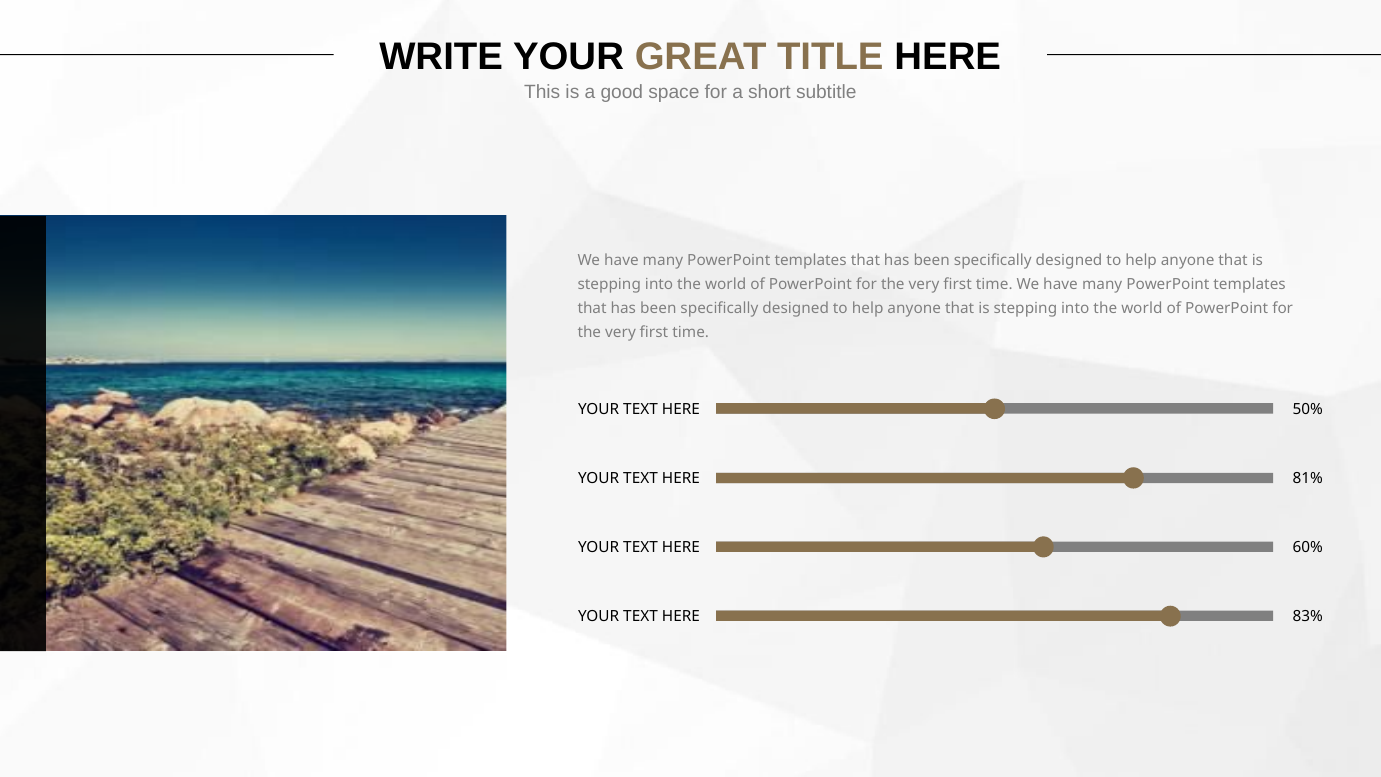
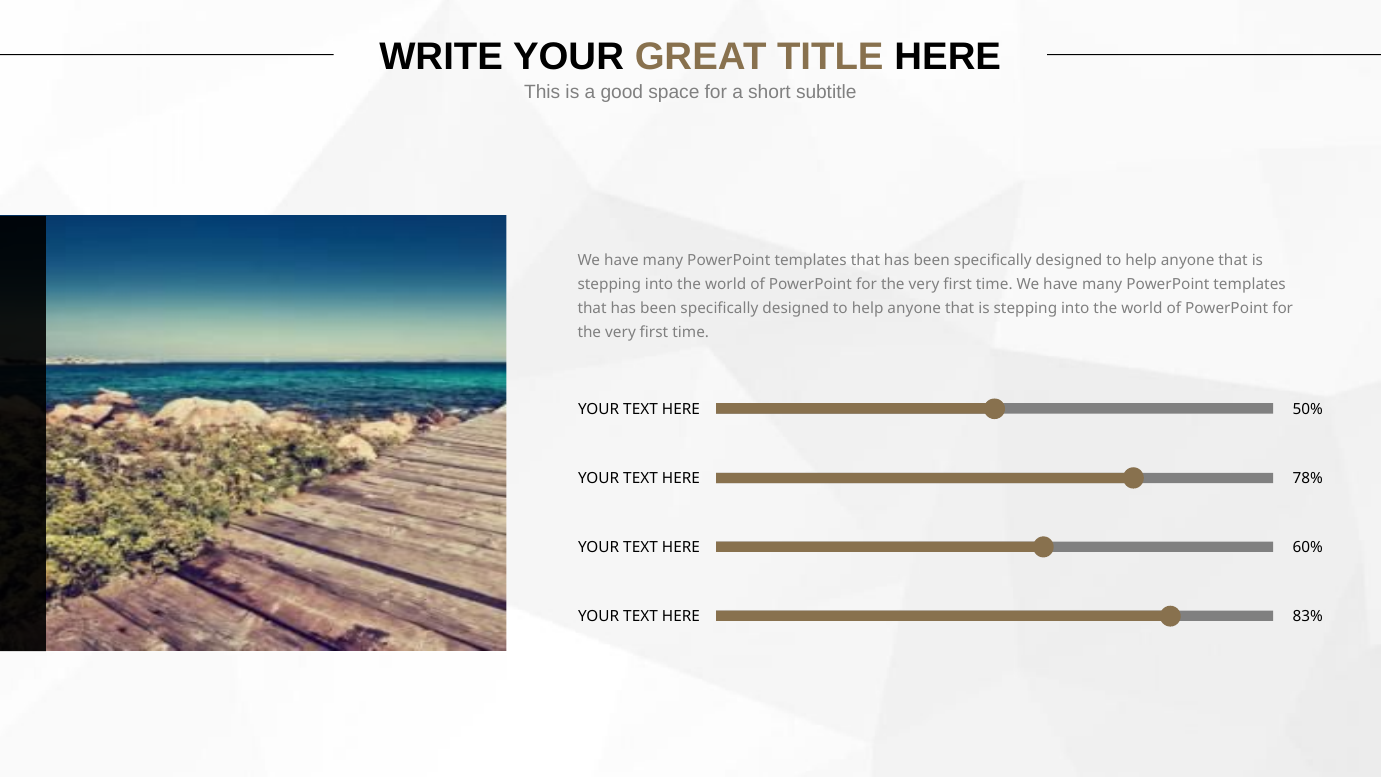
81%: 81% -> 78%
